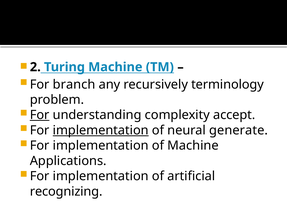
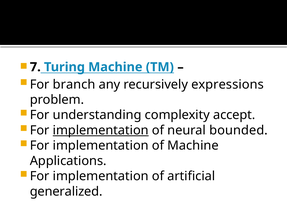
2: 2 -> 7
terminology: terminology -> expressions
For at (40, 115) underline: present -> none
generate: generate -> bounded
recognizing: recognizing -> generalized
